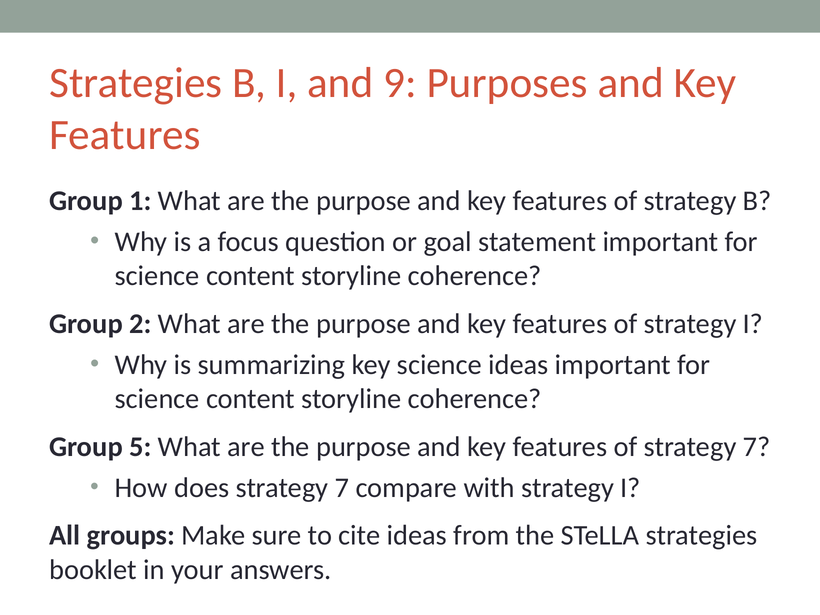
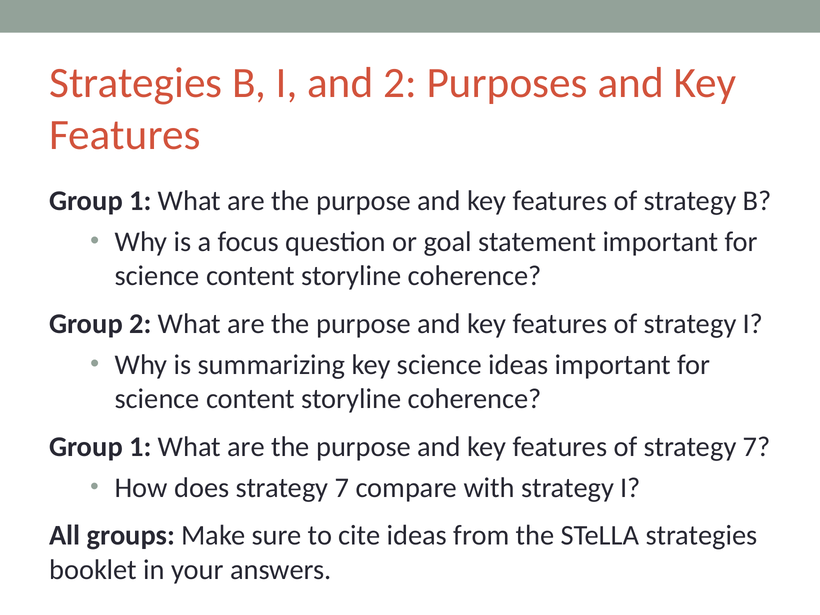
and 9: 9 -> 2
5 at (140, 447): 5 -> 1
